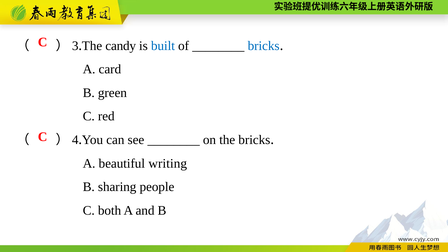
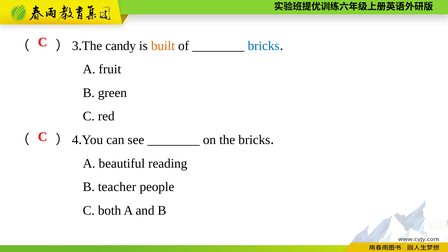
built colour: blue -> orange
card: card -> fruit
writing: writing -> reading
sharing: sharing -> teacher
